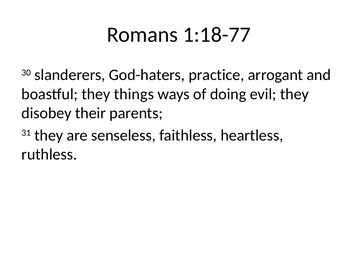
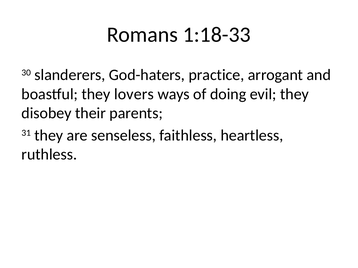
1:18-77: 1:18-77 -> 1:18-33
things: things -> lovers
